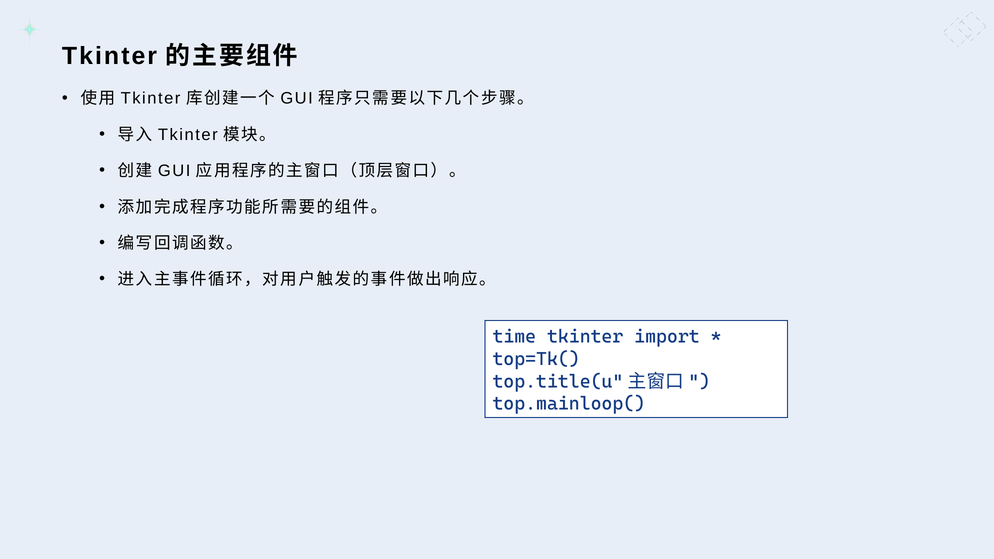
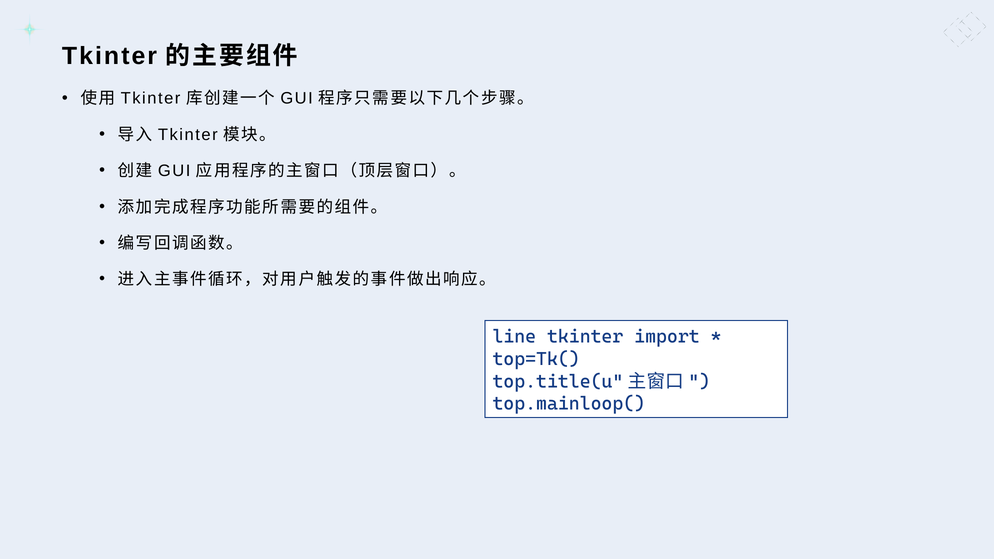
time: time -> line
